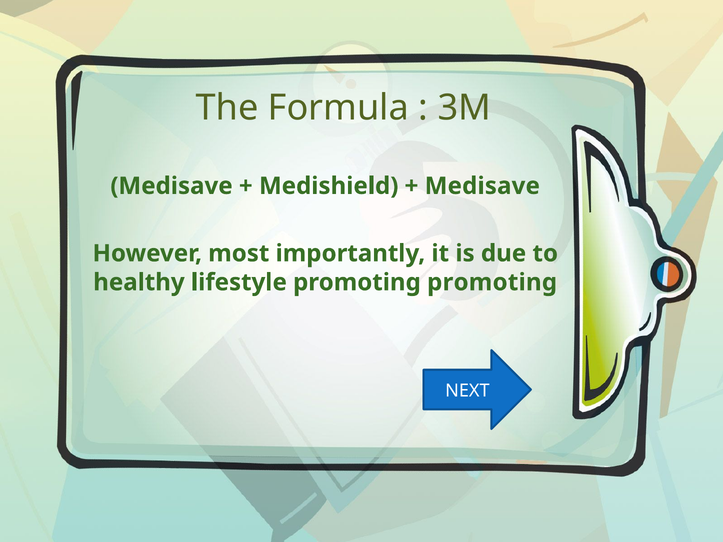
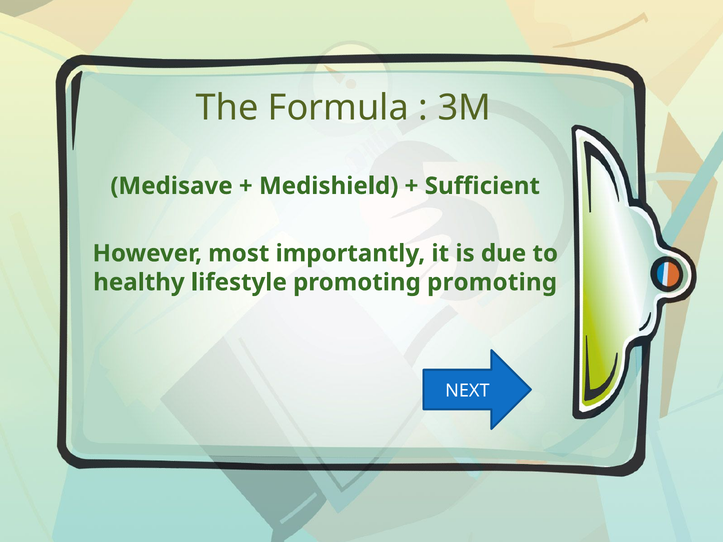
Medisave at (482, 186): Medisave -> Sufficient
